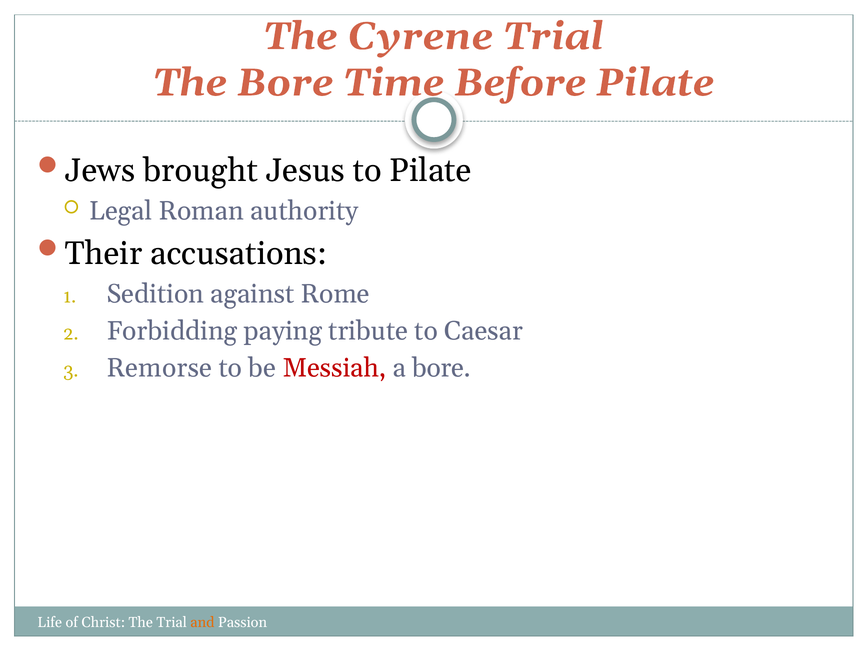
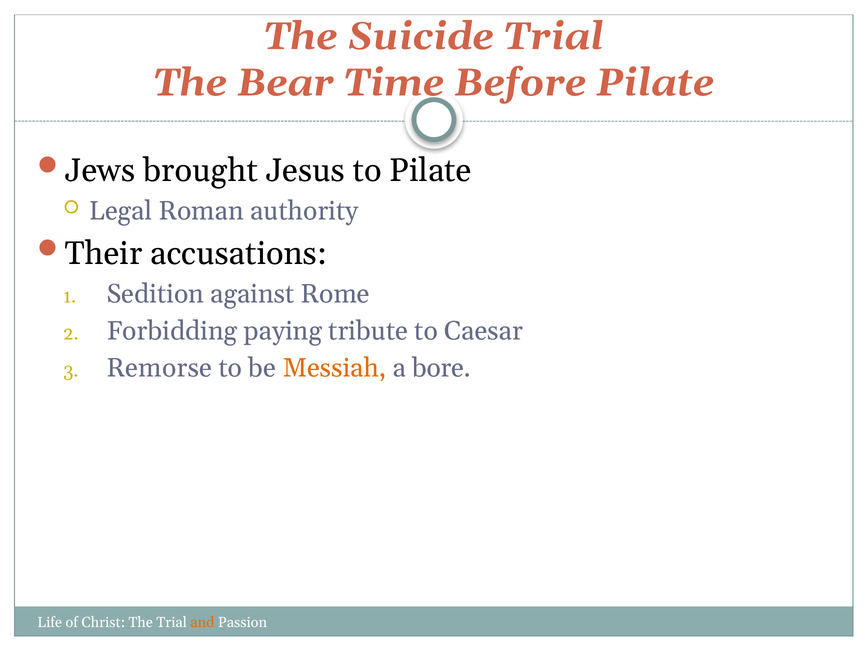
Cyrene: Cyrene -> Suicide
The Bore: Bore -> Bear
Messiah colour: red -> orange
